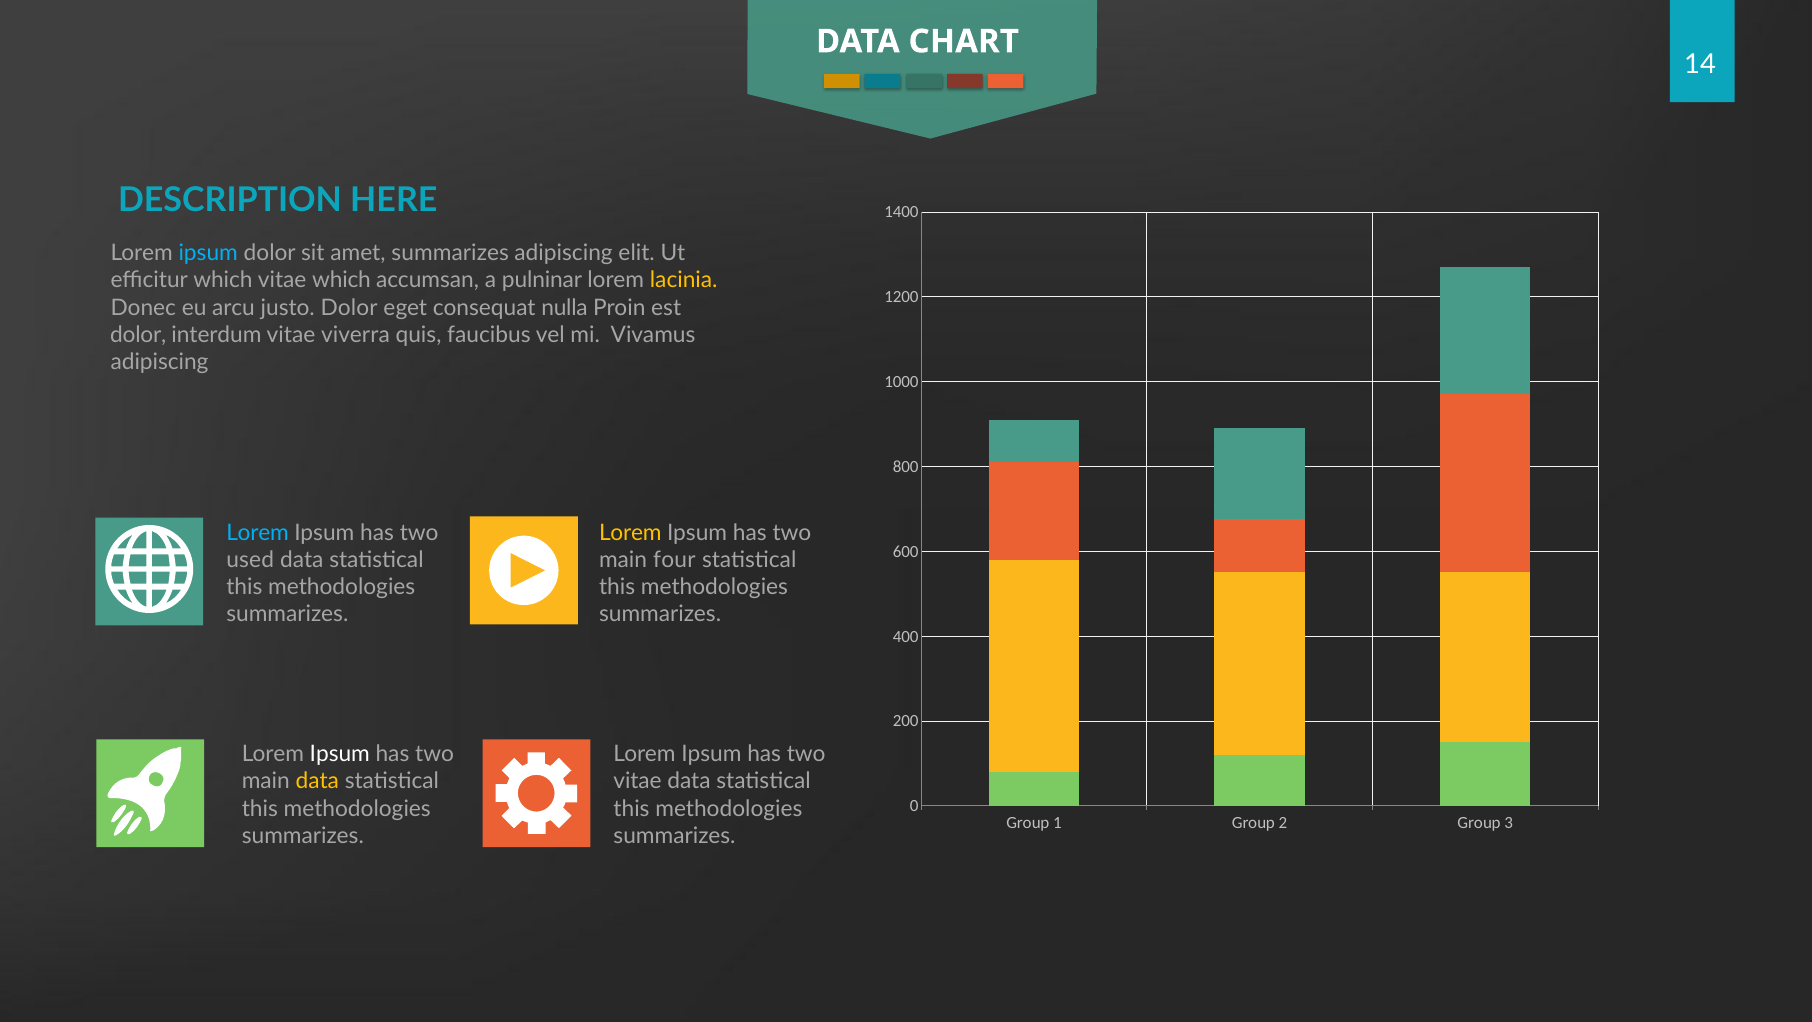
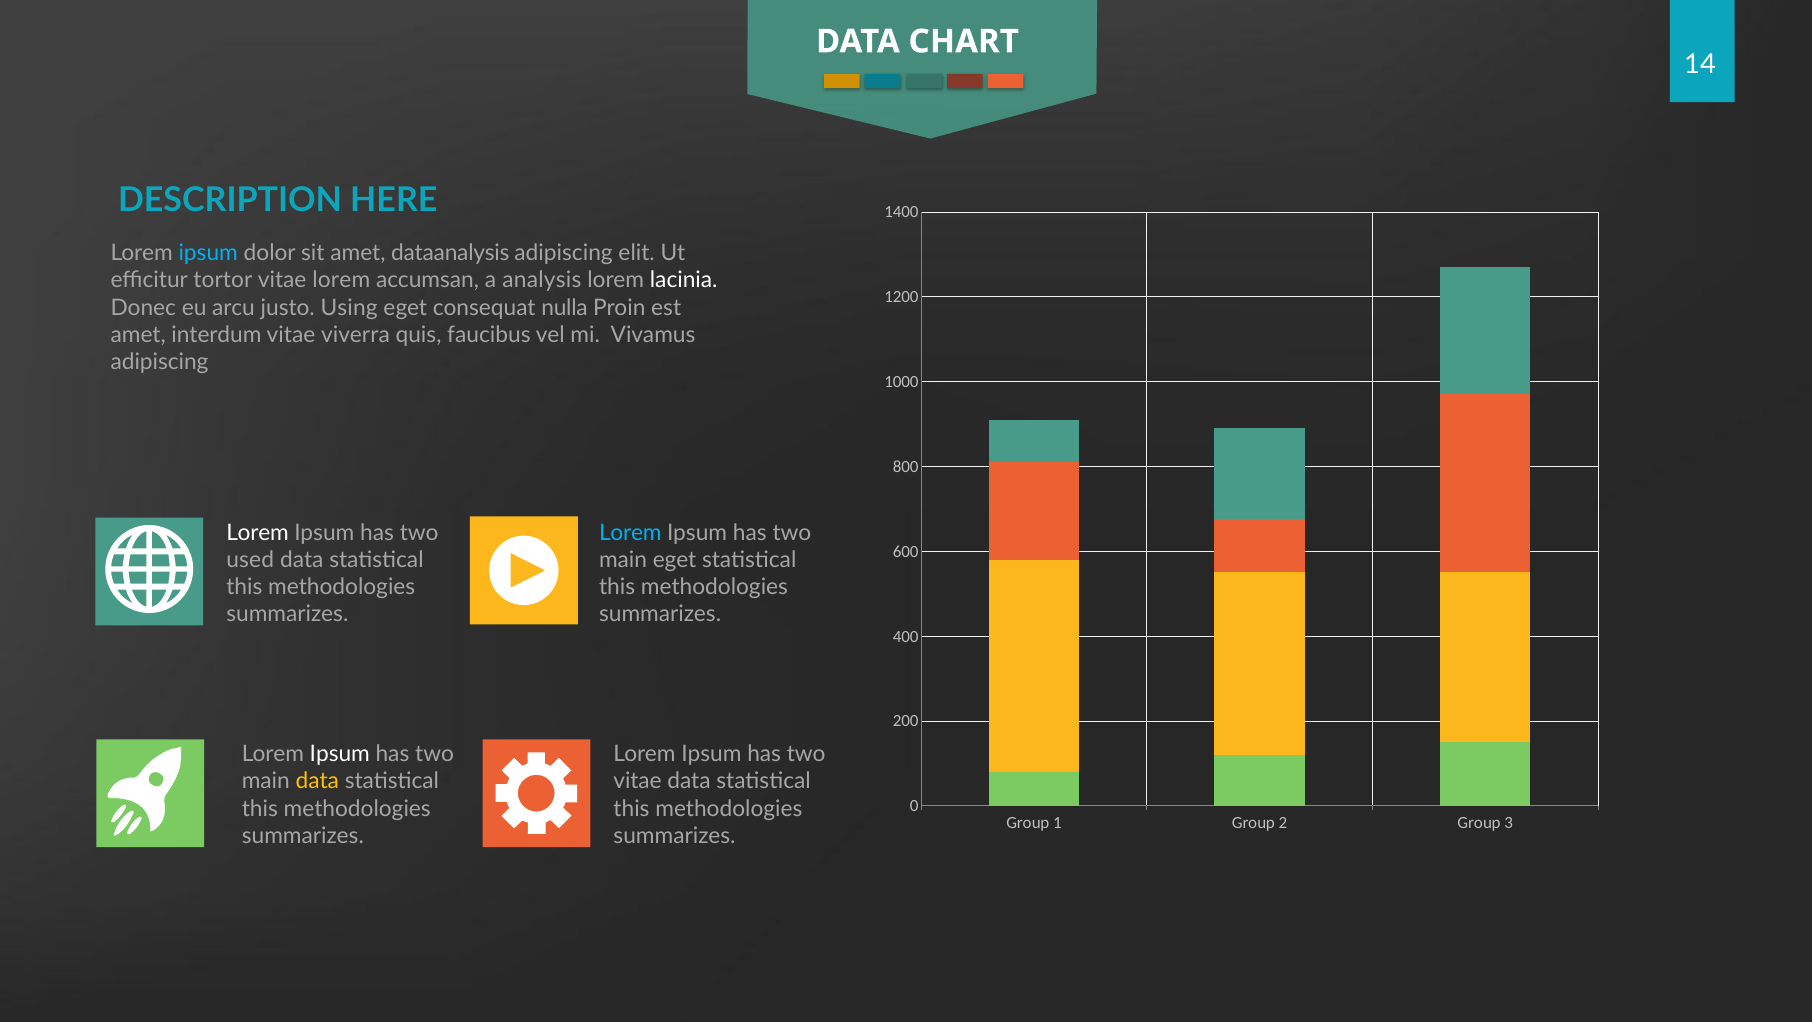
amet summarizes: summarizes -> dataanalysis
efficitur which: which -> tortor
vitae which: which -> lorem
pulninar: pulninar -> analysis
lacinia colour: yellow -> white
justo Dolor: Dolor -> Using
dolor at (138, 335): dolor -> amet
Lorem at (258, 532) colour: light blue -> white
Lorem at (630, 532) colour: yellow -> light blue
main four: four -> eget
